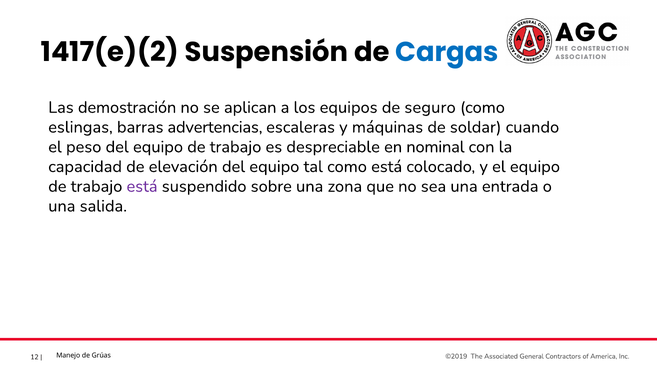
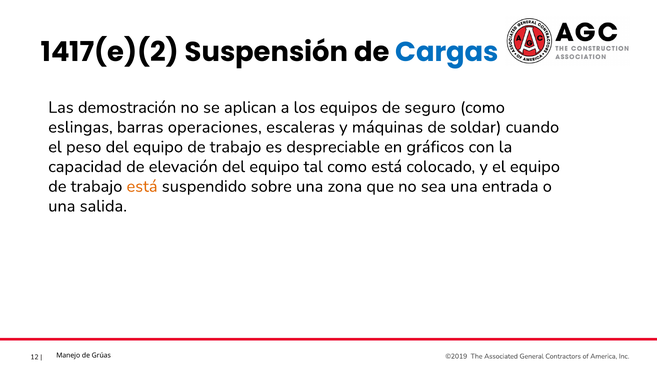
advertencias: advertencias -> operaciones
nominal: nominal -> gráficos
está at (142, 186) colour: purple -> orange
